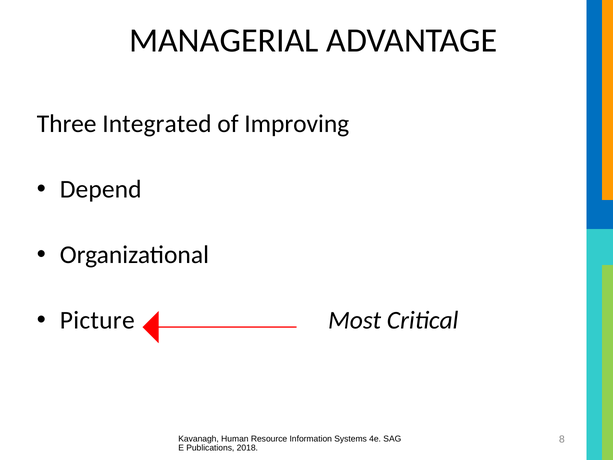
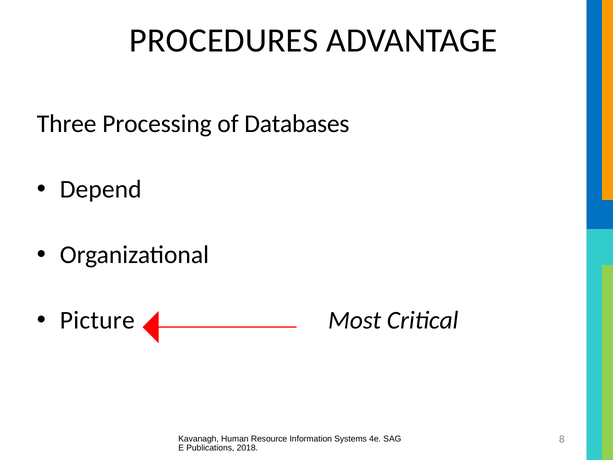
MANAGERIAL: MANAGERIAL -> PROCEDURES
Integrated: Integrated -> Processing
Improving: Improving -> Databases
